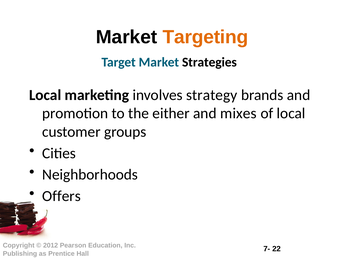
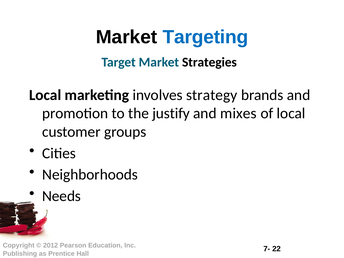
Targeting colour: orange -> blue
either: either -> justify
Offers: Offers -> Needs
